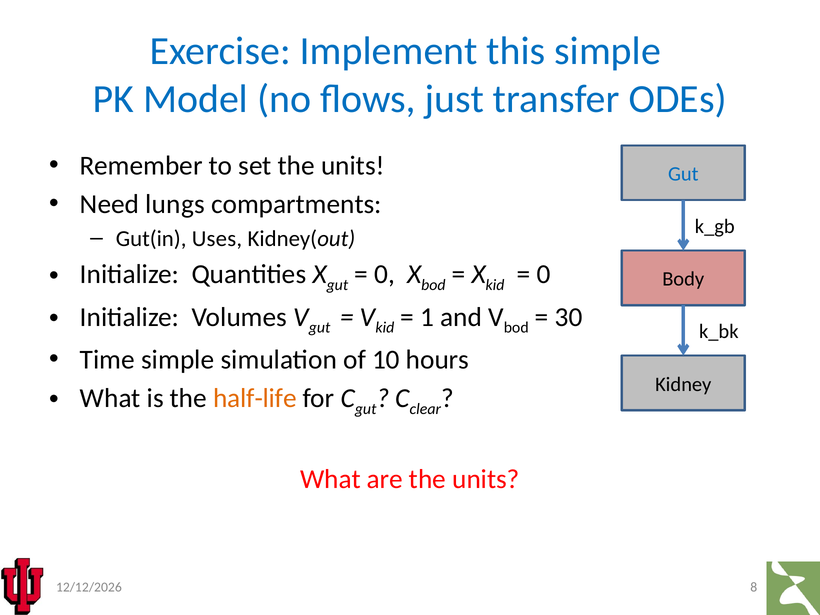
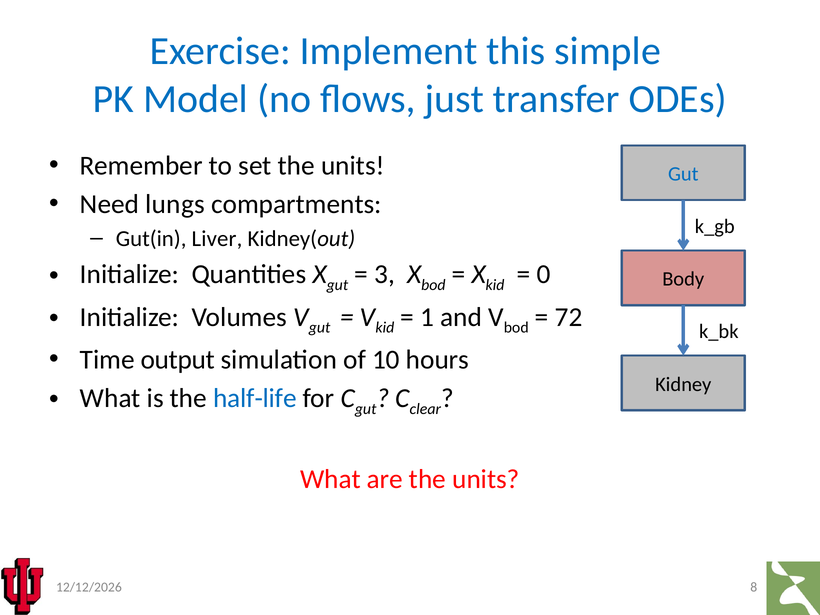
Uses: Uses -> Liver
0 at (385, 274): 0 -> 3
30: 30 -> 72
Time simple: simple -> output
half-life colour: orange -> blue
